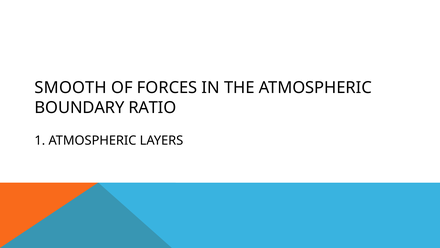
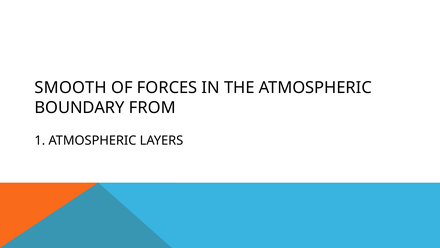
RATIO: RATIO -> FROM
